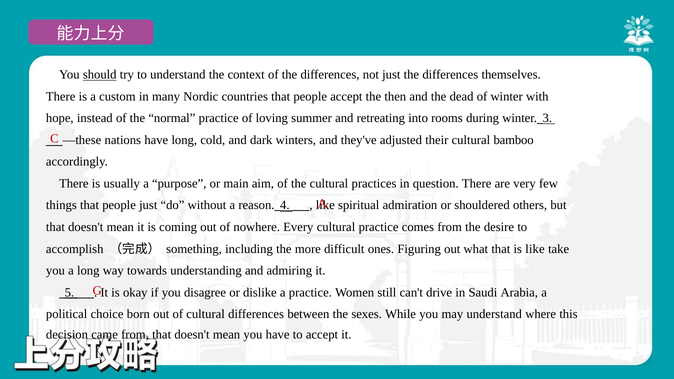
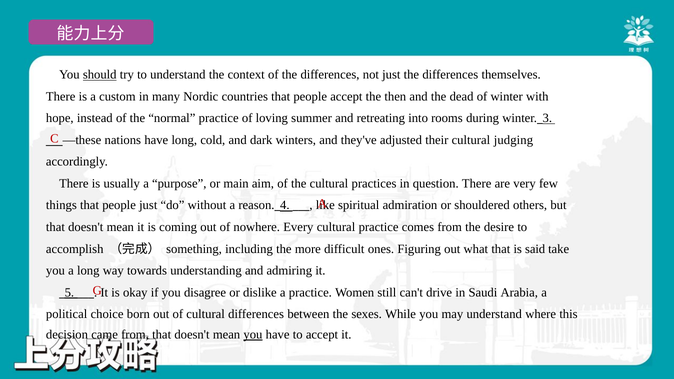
bamboo: bamboo -> judging
is like: like -> said
you at (253, 335) underline: none -> present
